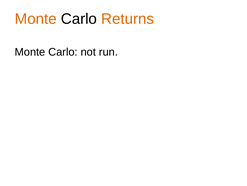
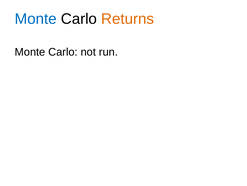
Monte at (36, 19) colour: orange -> blue
